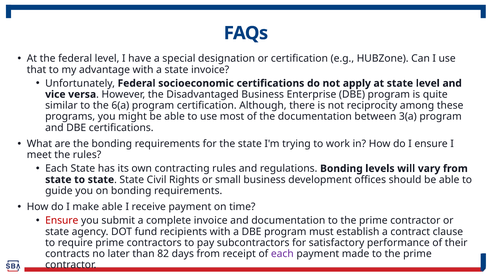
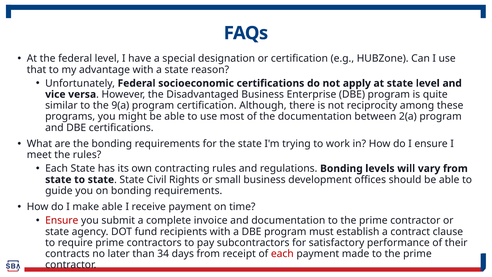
state invoice: invoice -> reason
6(a: 6(a -> 9(a
3(a: 3(a -> 2(a
82: 82 -> 34
each at (282, 254) colour: purple -> red
